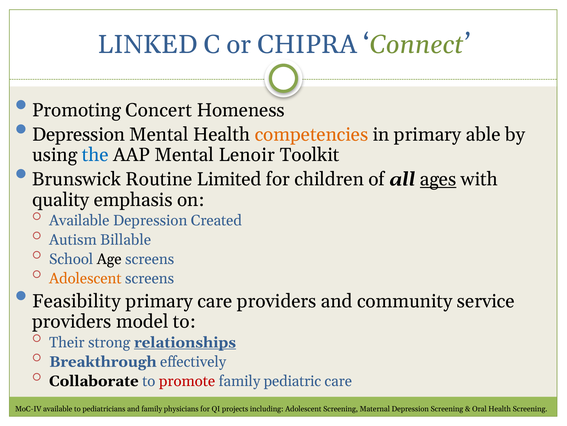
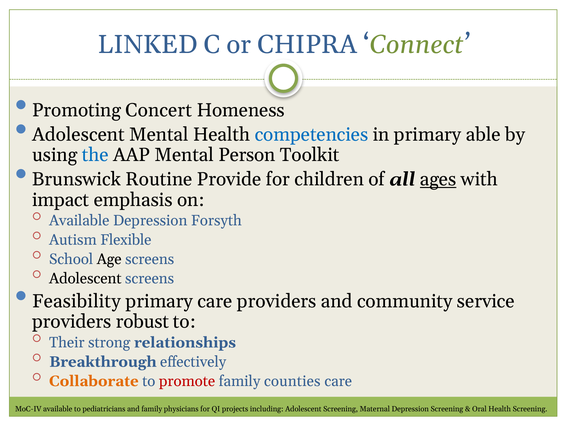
Depression at (78, 134): Depression -> Adolescent
competencies colour: orange -> blue
Lenoir: Lenoir -> Person
Limited: Limited -> Provide
quality: quality -> impact
Created: Created -> Forsyth
Billable: Billable -> Flexible
Adolescent at (85, 278) colour: orange -> black
model: model -> robust
relationships underline: present -> none
Collaborate colour: black -> orange
pediatric: pediatric -> counties
